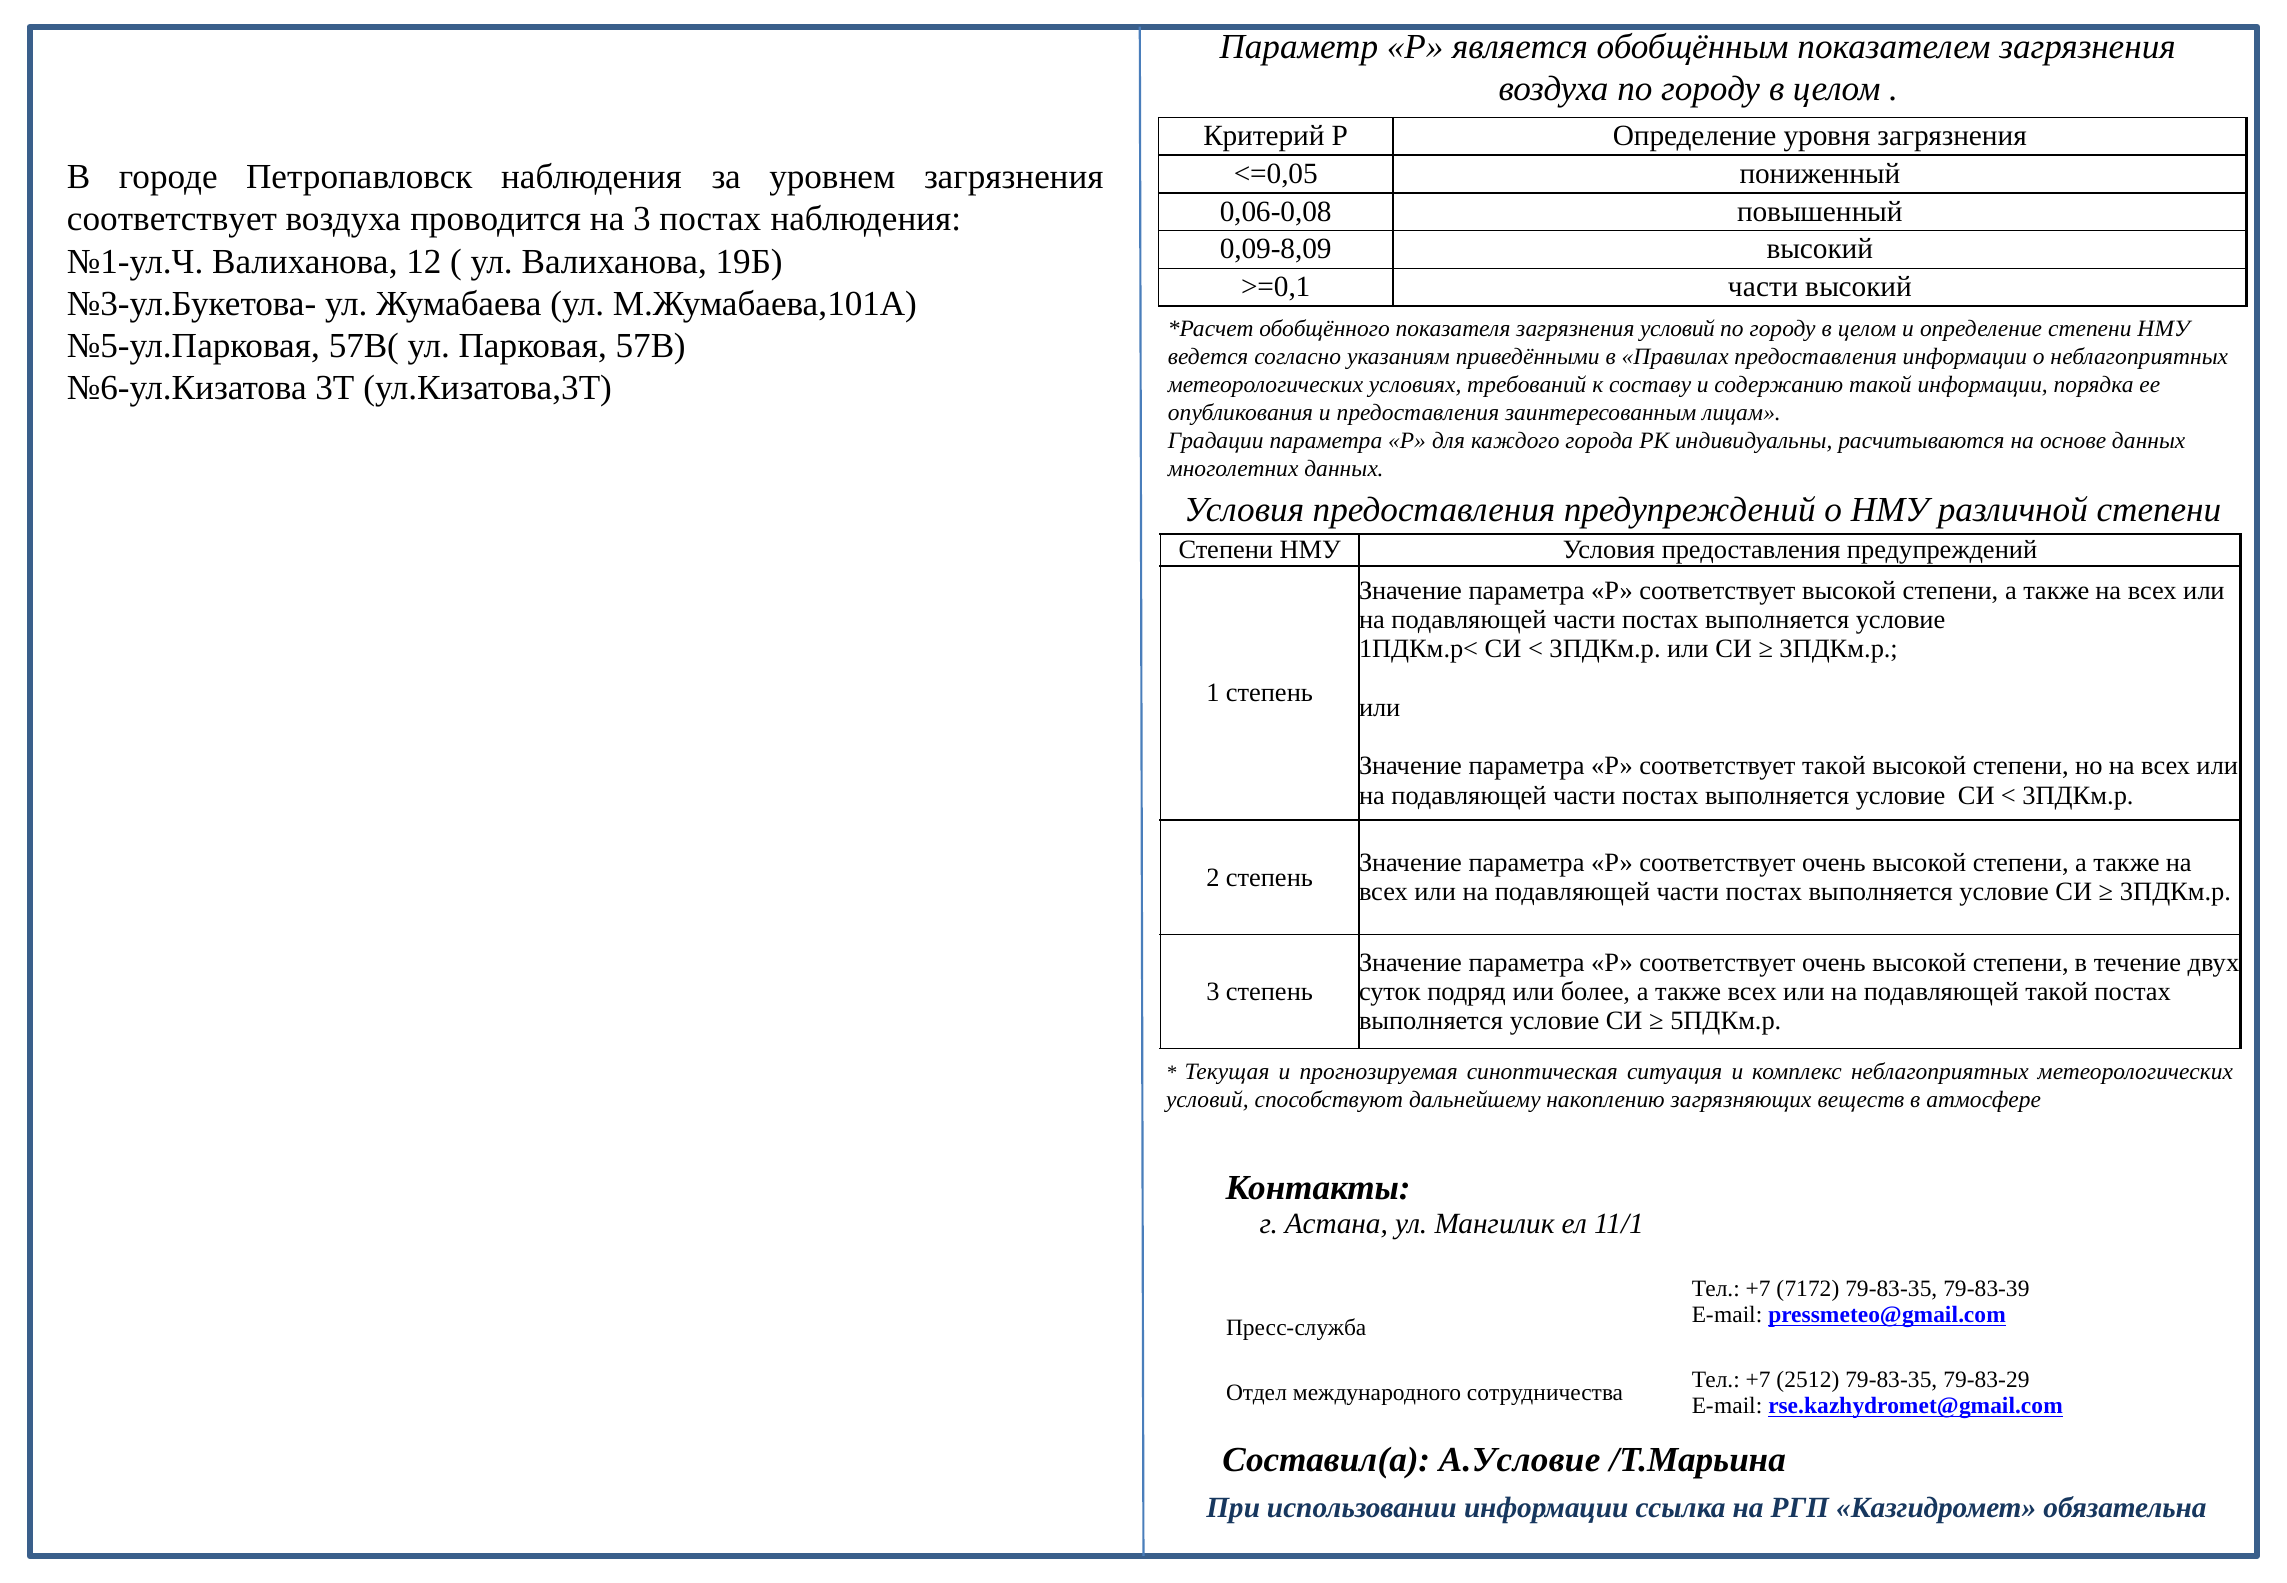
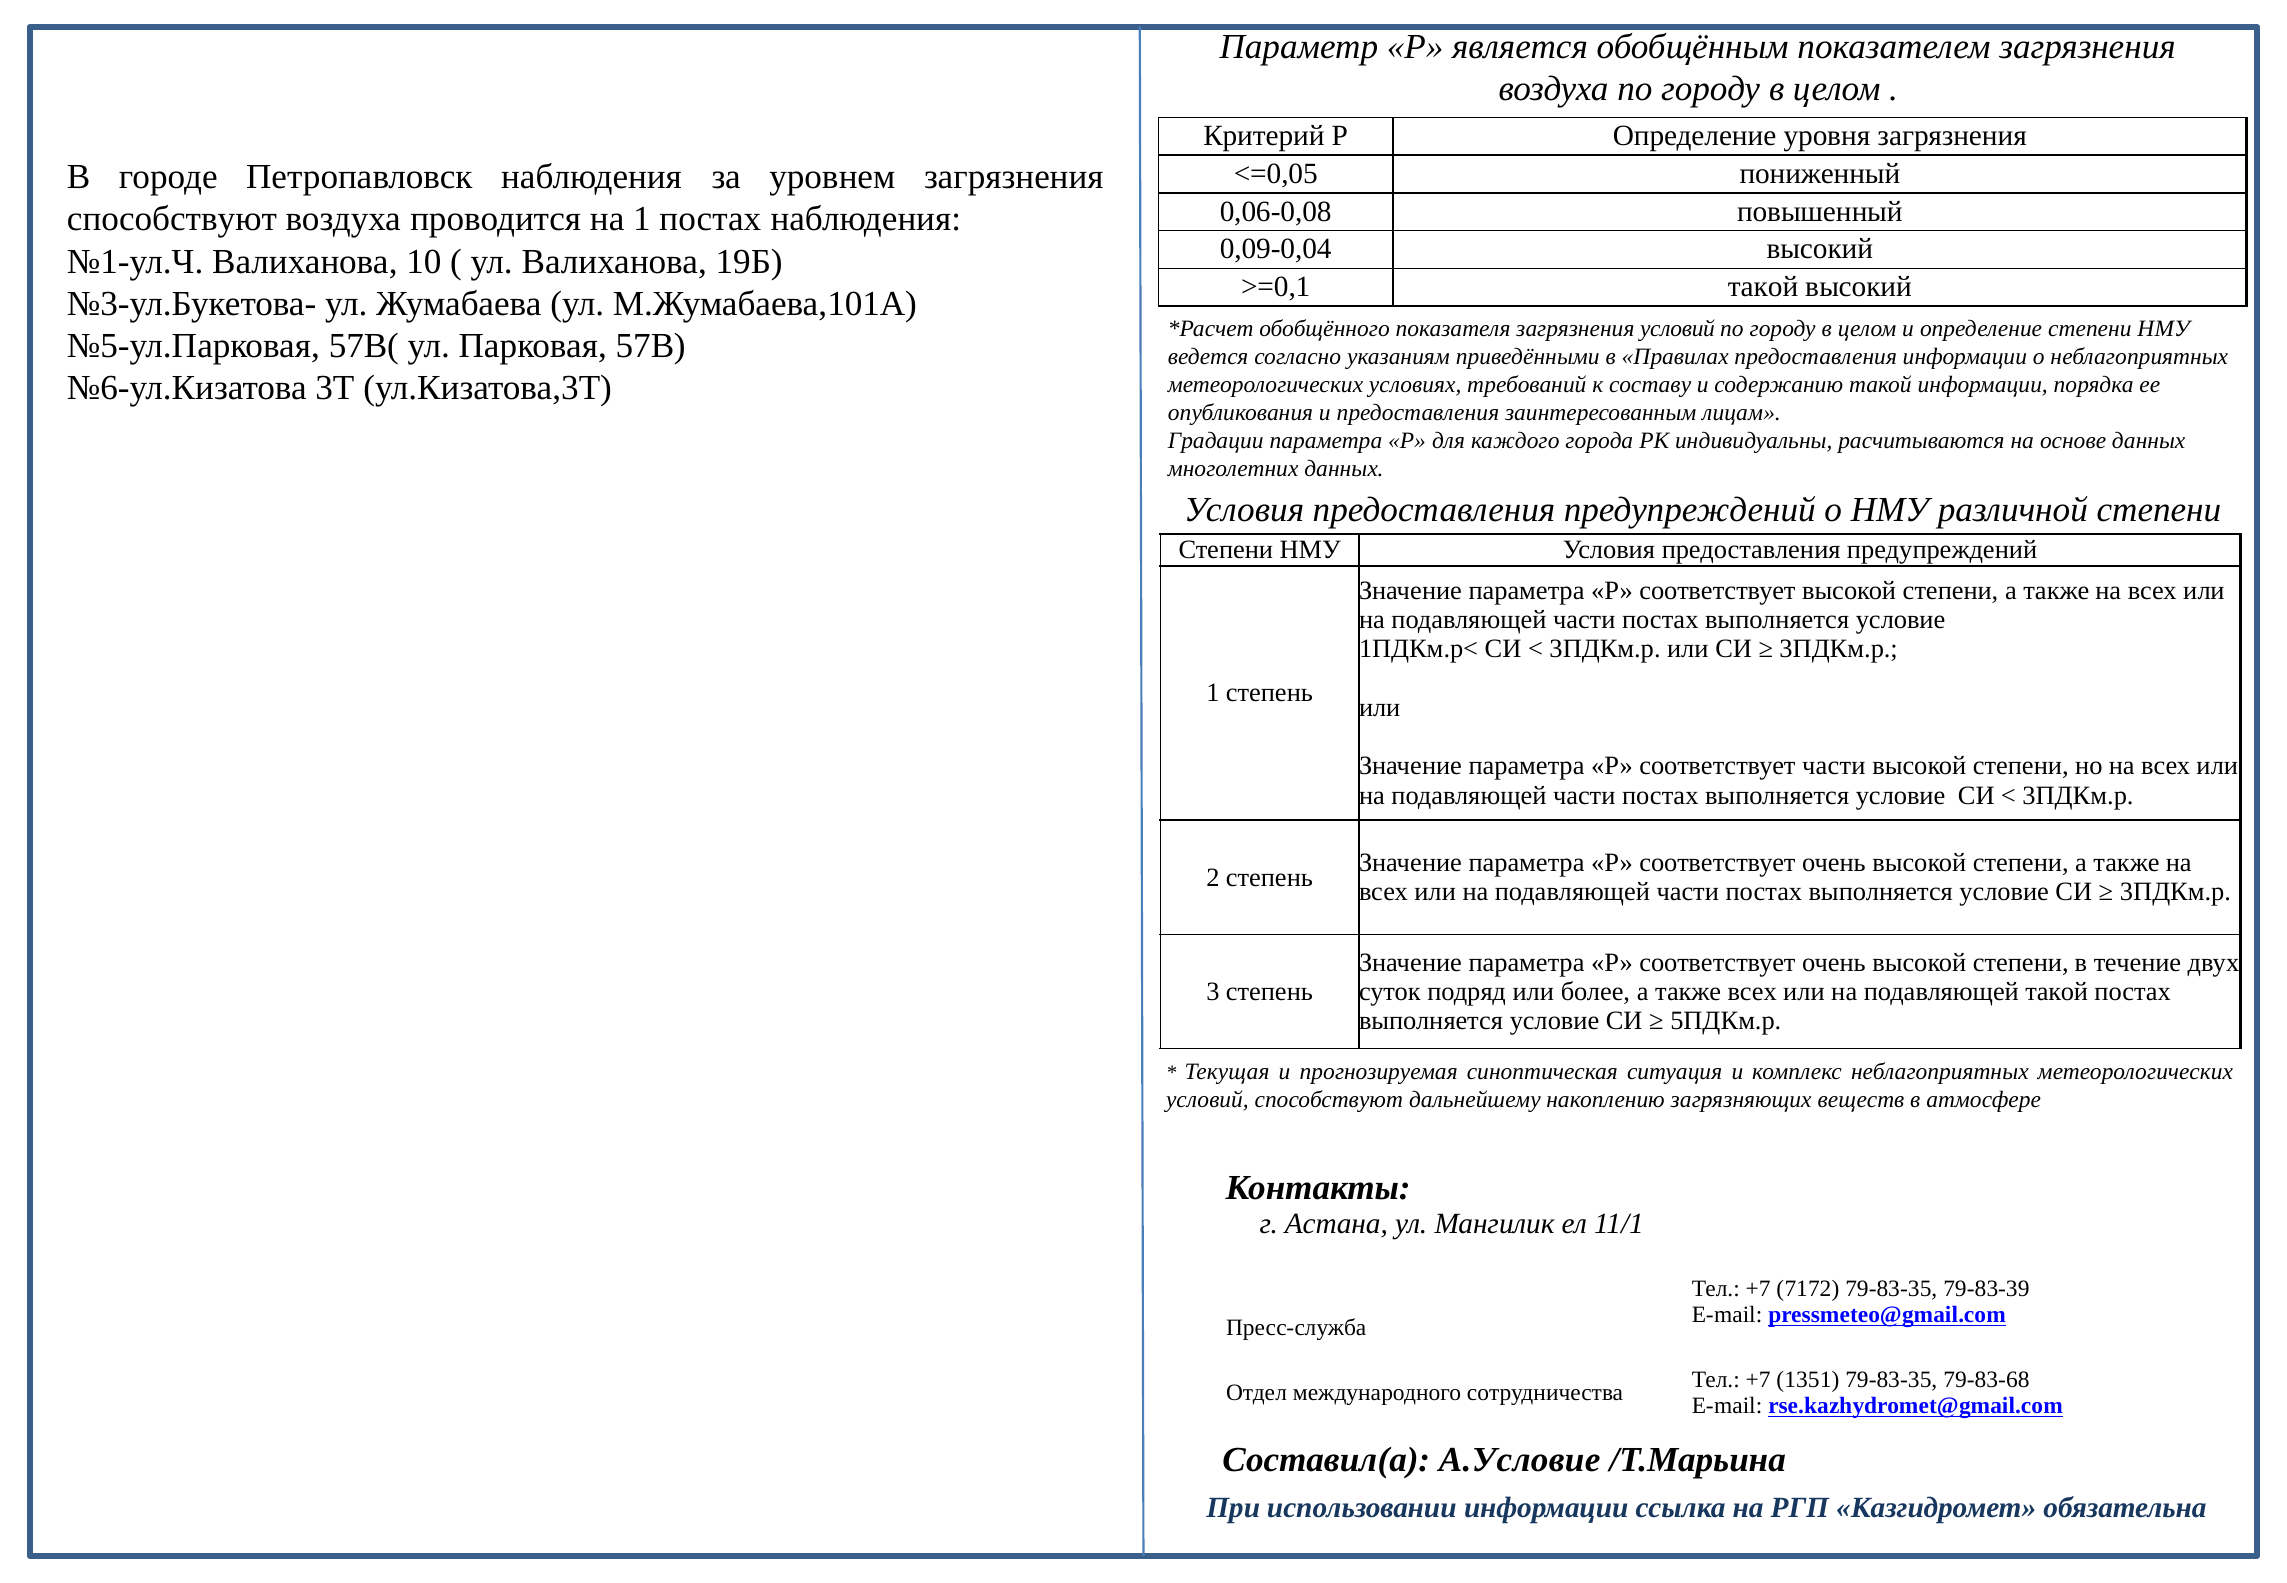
соответствует at (172, 219): соответствует -> способствуют
на 3: 3 -> 1
0,09-8,09: 0,09-8,09 -> 0,09-0,04
12: 12 -> 10
>=0,1 части: части -> такой
соответствует такой: такой -> части
2512: 2512 -> 1351
79-83-29: 79-83-29 -> 79-83-68
